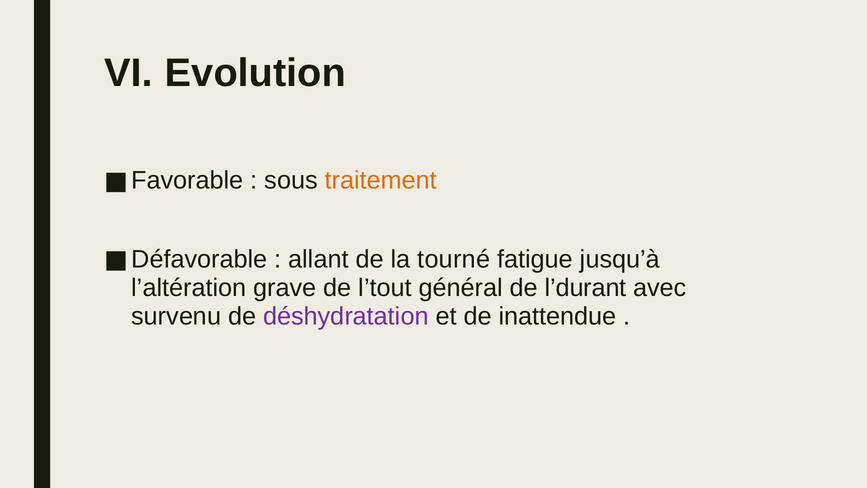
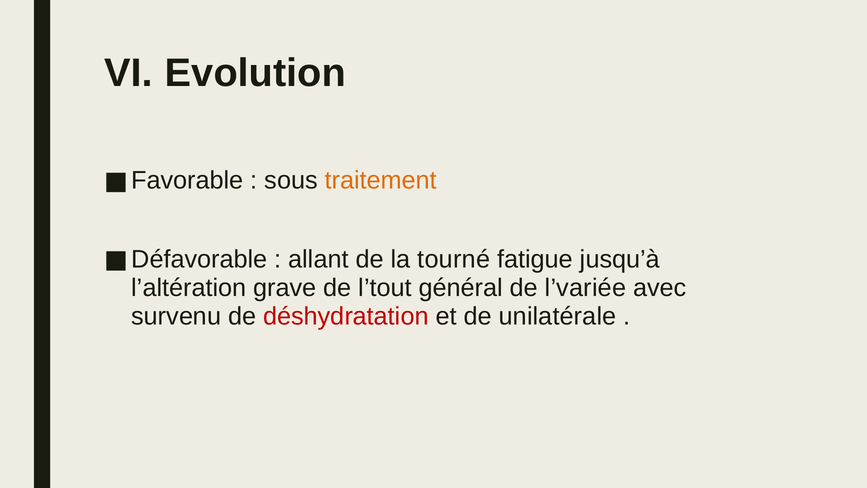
l’durant: l’durant -> l’variée
déshydratation colour: purple -> red
inattendue: inattendue -> unilatérale
